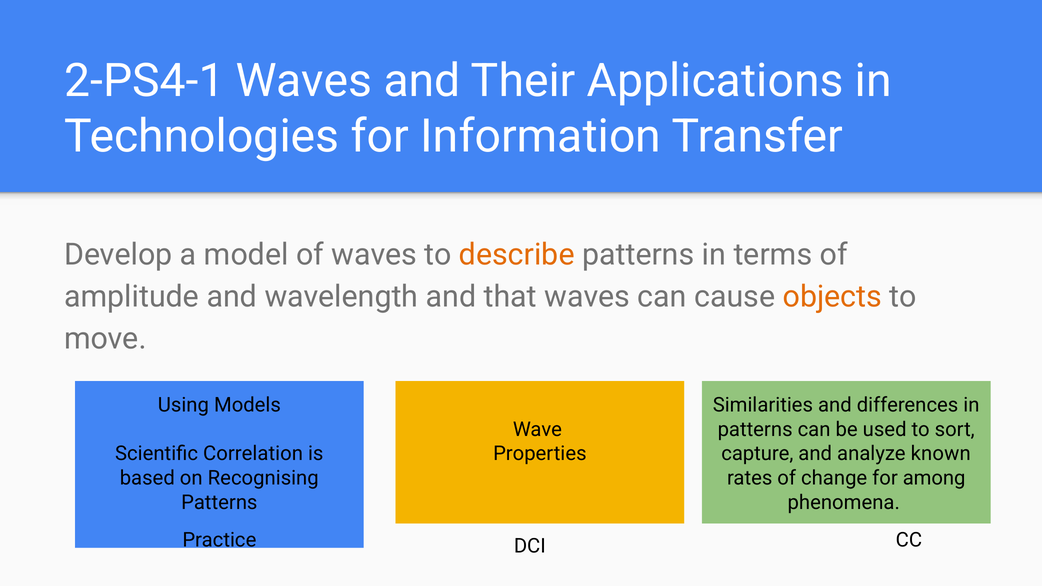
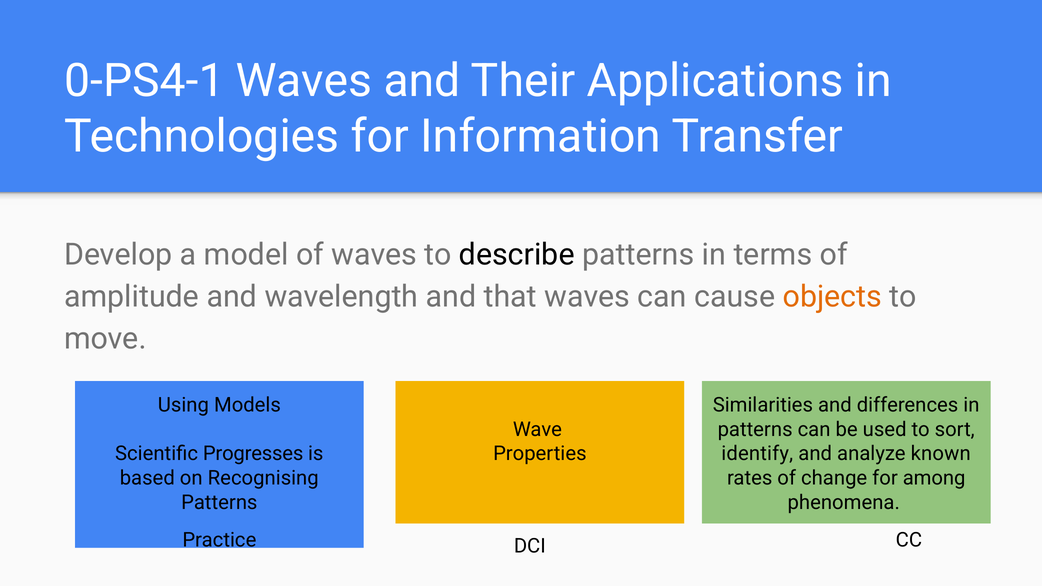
2-PS4-1: 2-PS4-1 -> 0-PS4-1
describe colour: orange -> black
Correlation: Correlation -> Progresses
capture: capture -> identify
